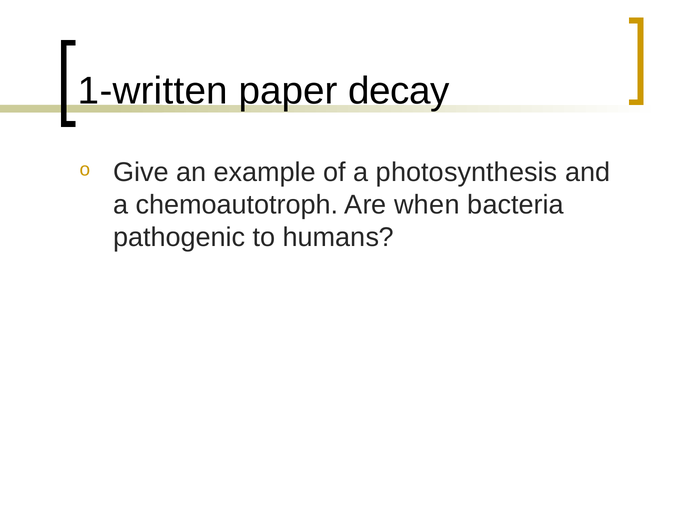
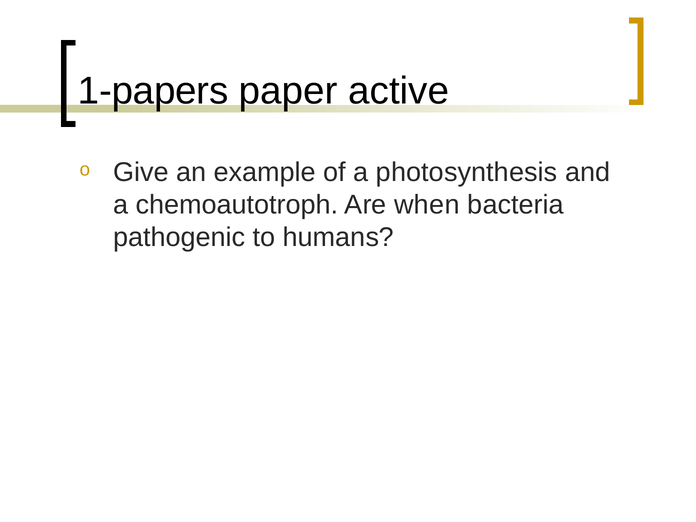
1-written: 1-written -> 1-papers
decay: decay -> active
